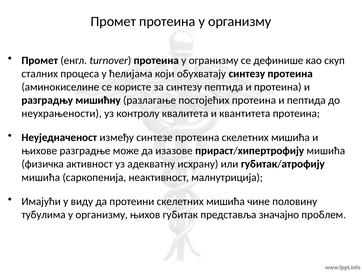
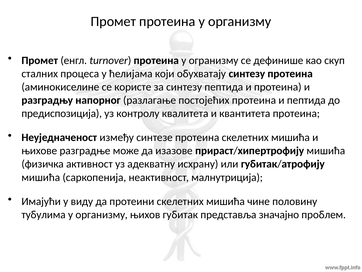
мишићну: мишићну -> напорног
неухрањености: неухрањености -> предиспозиција
